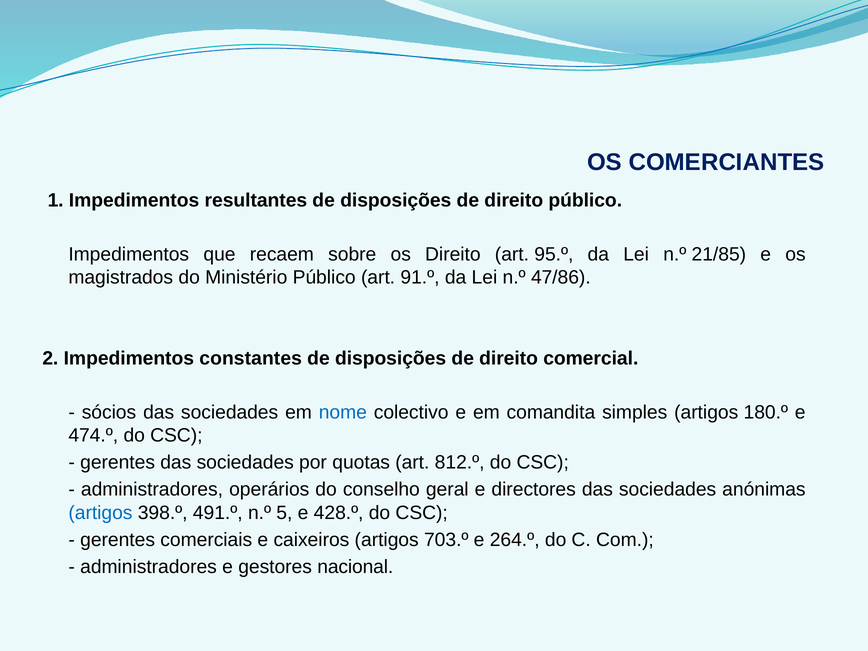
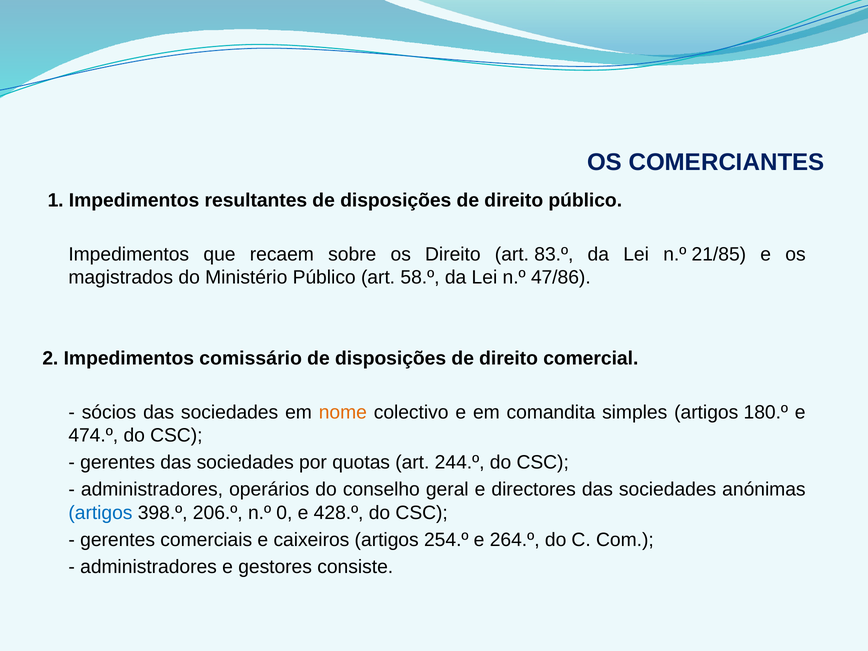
95.º: 95.º -> 83.º
91.º: 91.º -> 58.º
constantes: constantes -> comissário
nome colour: blue -> orange
812.º: 812.º -> 244.º
491.º: 491.º -> 206.º
5: 5 -> 0
703.º: 703.º -> 254.º
nacional: nacional -> consiste
